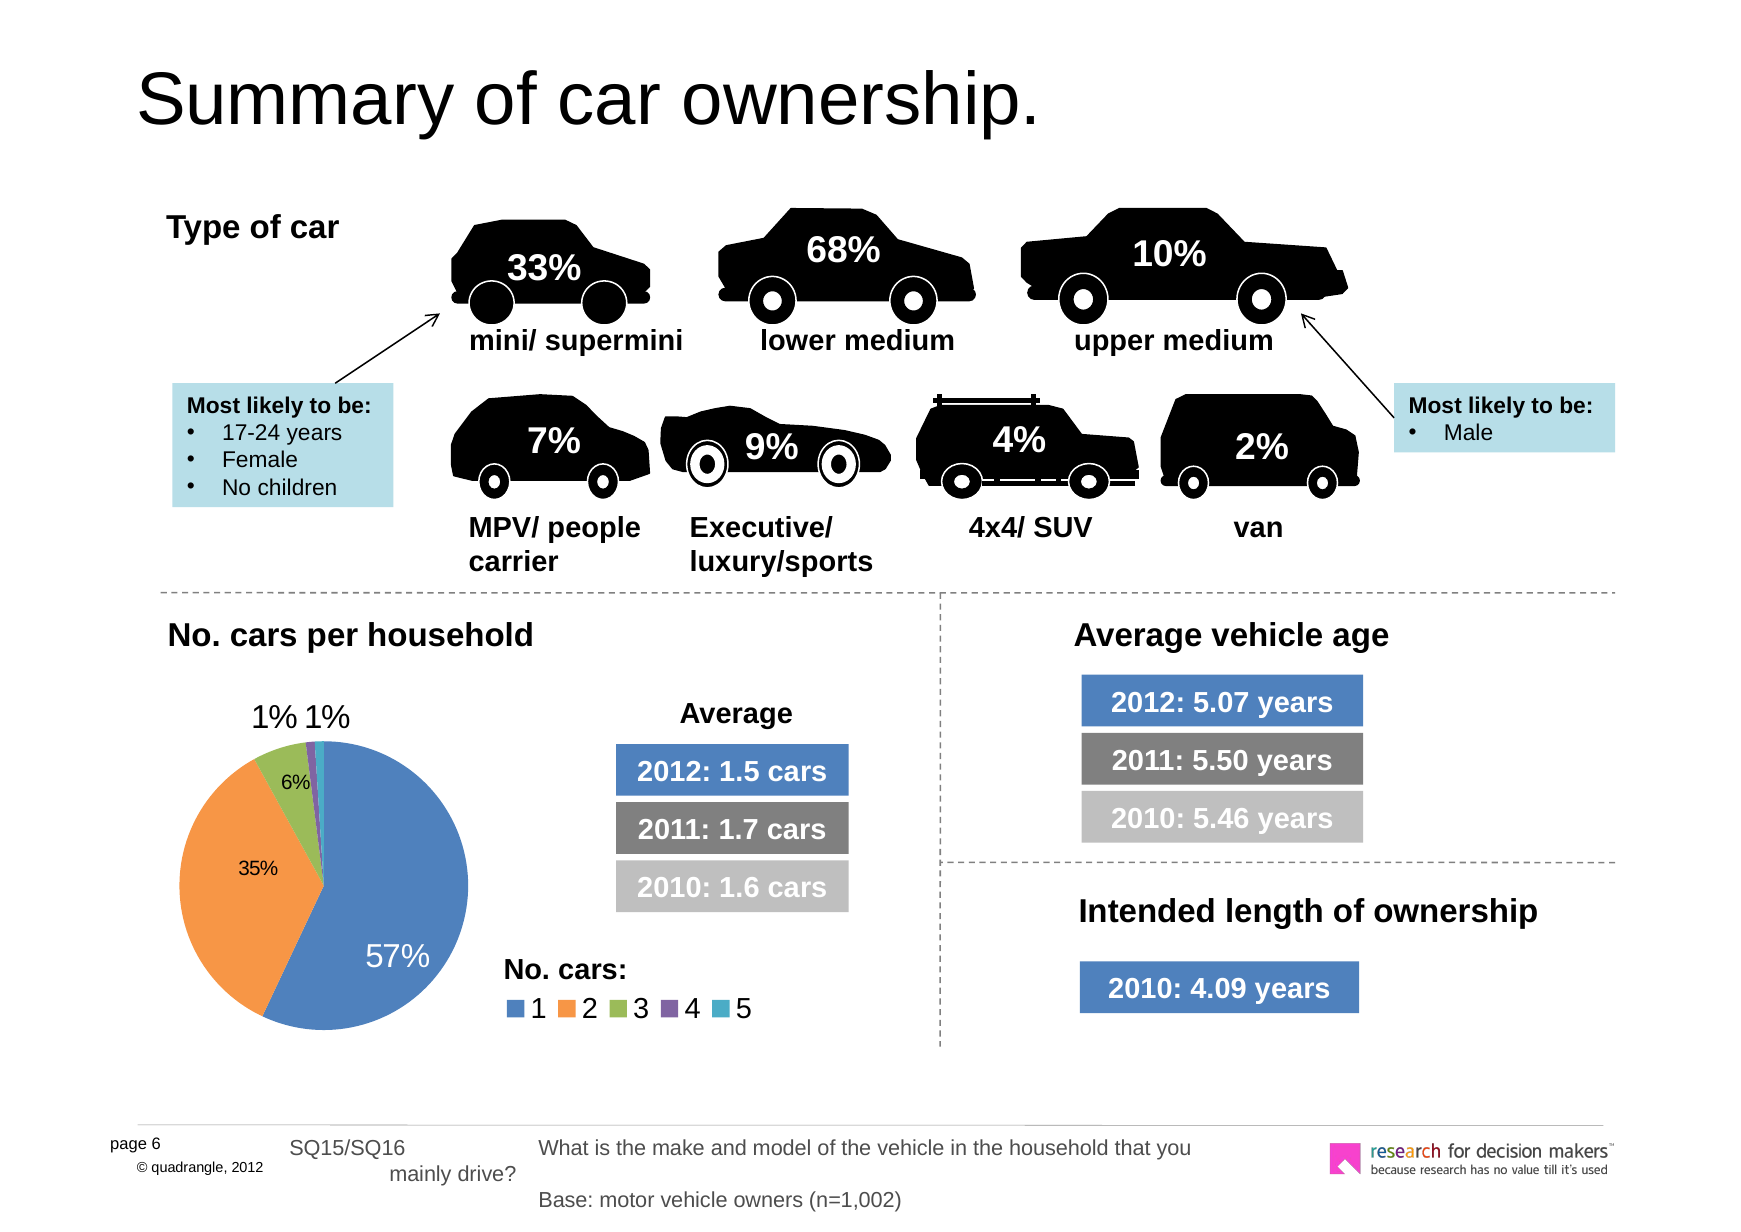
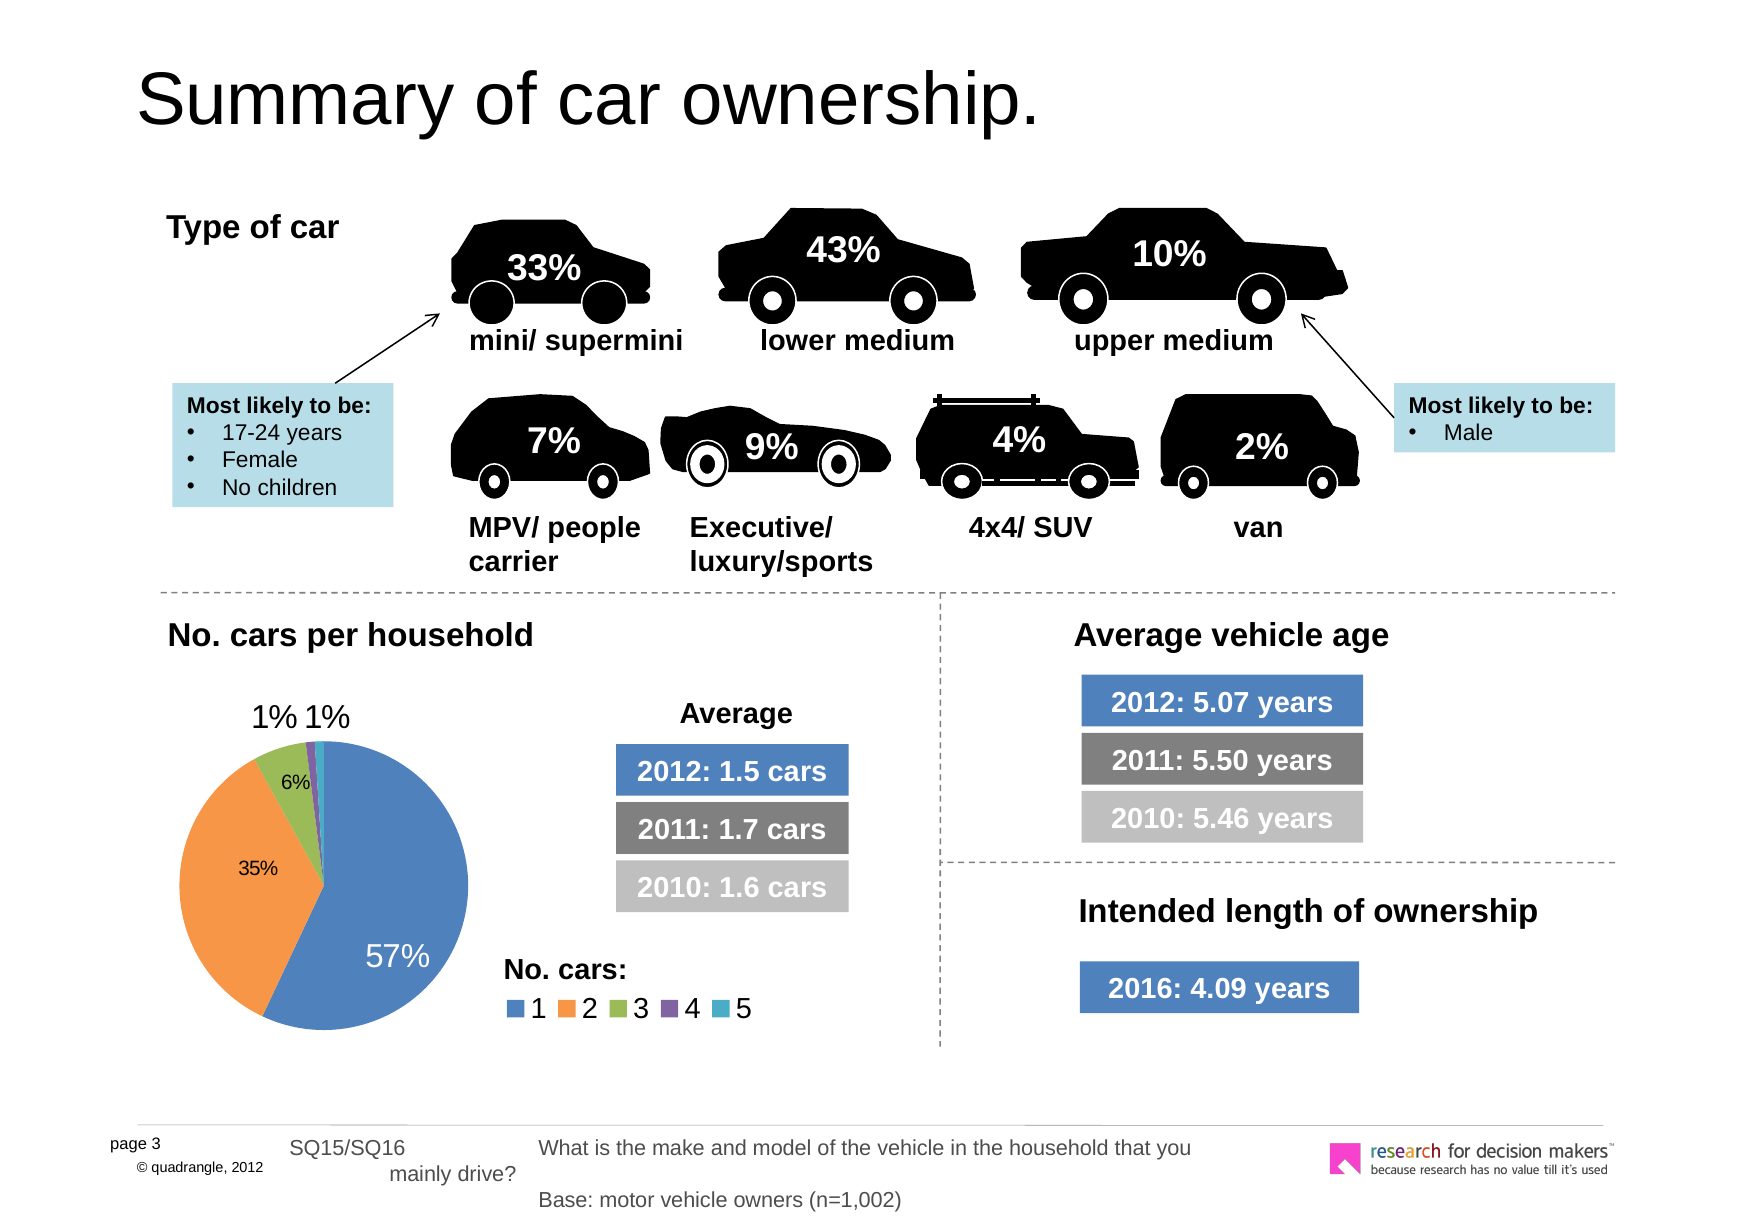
68%: 68% -> 43%
2010 at (1145, 989): 2010 -> 2016
6 at (156, 1144): 6 -> 3
